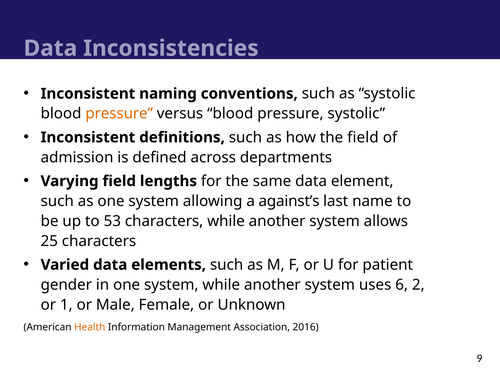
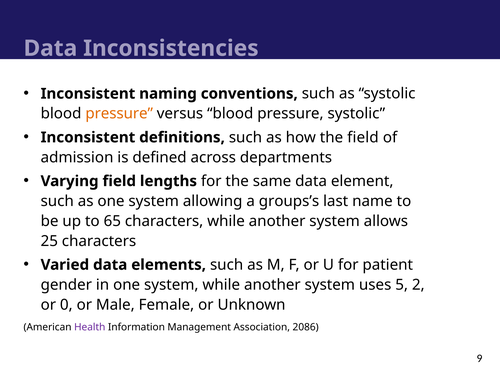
against’s: against’s -> groups’s
53: 53 -> 65
6: 6 -> 5
1: 1 -> 0
Health colour: orange -> purple
2016: 2016 -> 2086
